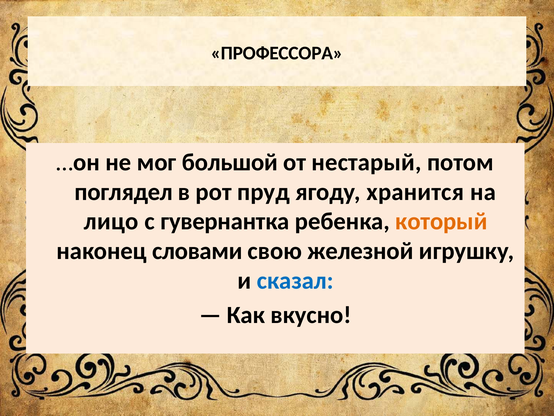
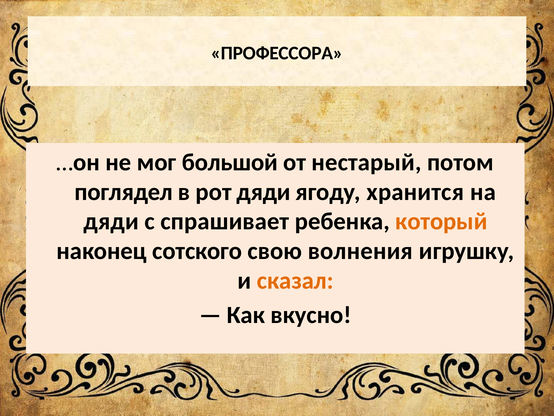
рот пруд: пруд -> дяди
лицо at (111, 221): лицо -> дяди
гувернантка: гувернантка -> спрашивает
словами: словами -> сотского
железной: железной -> волнения
сказал colour: blue -> orange
